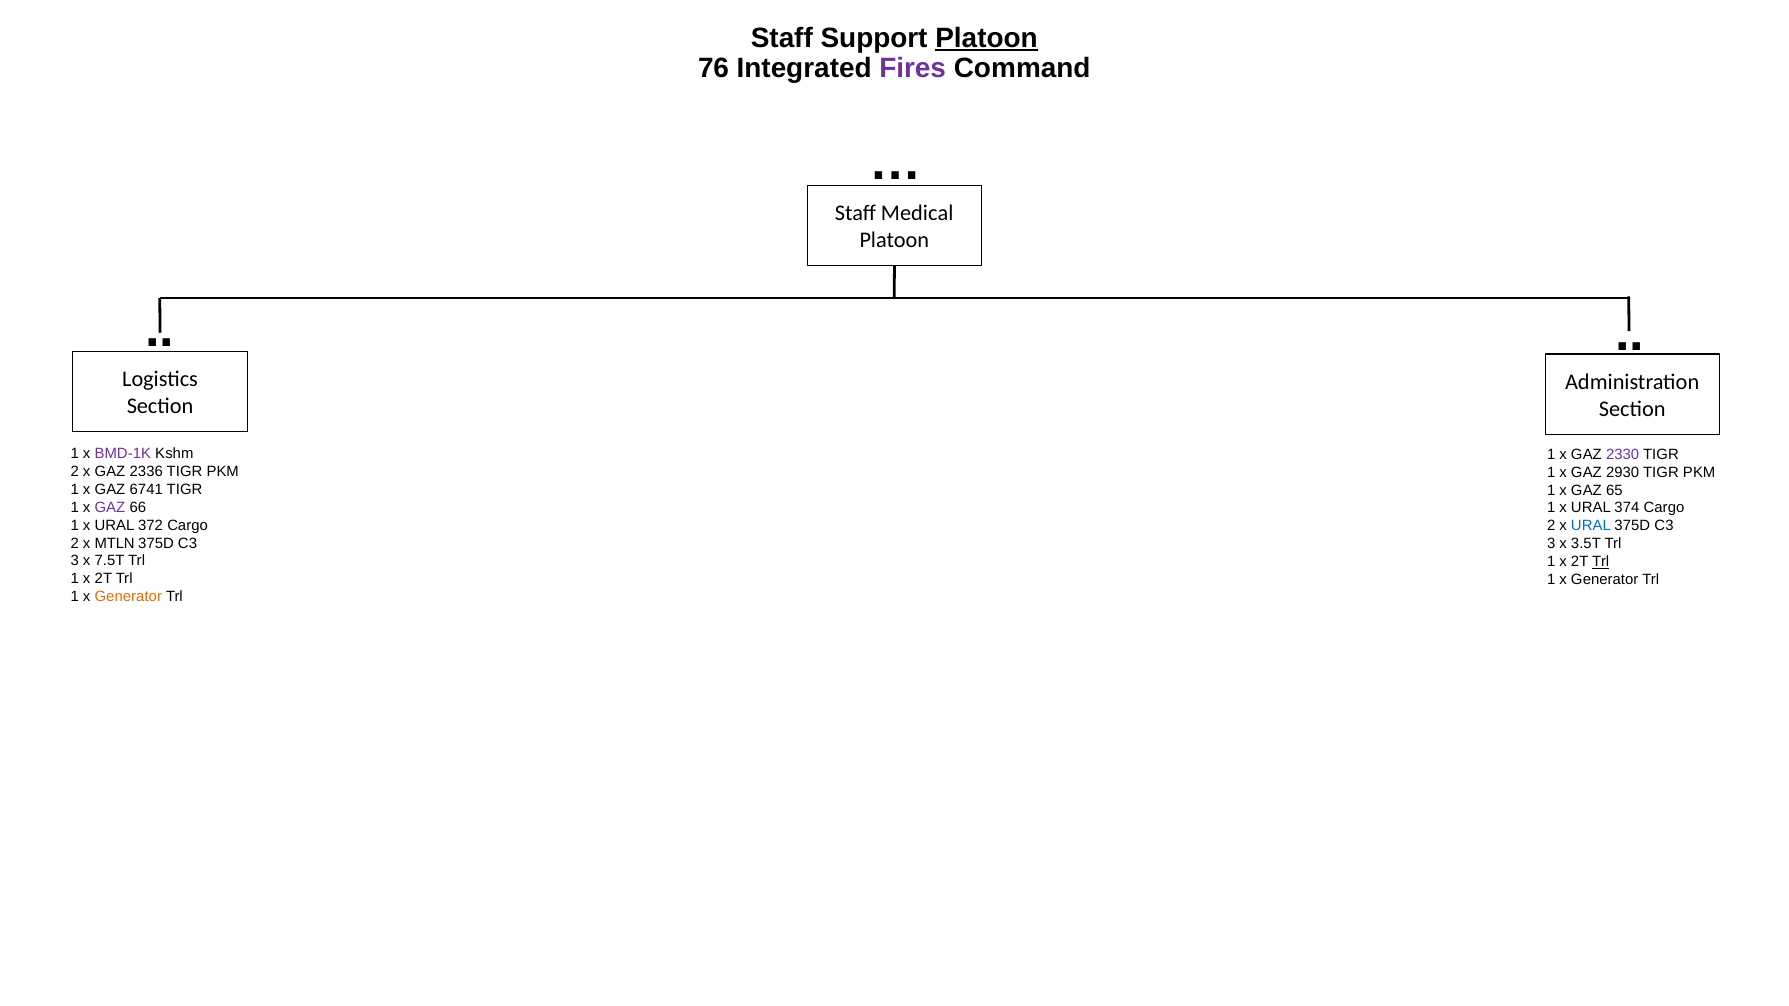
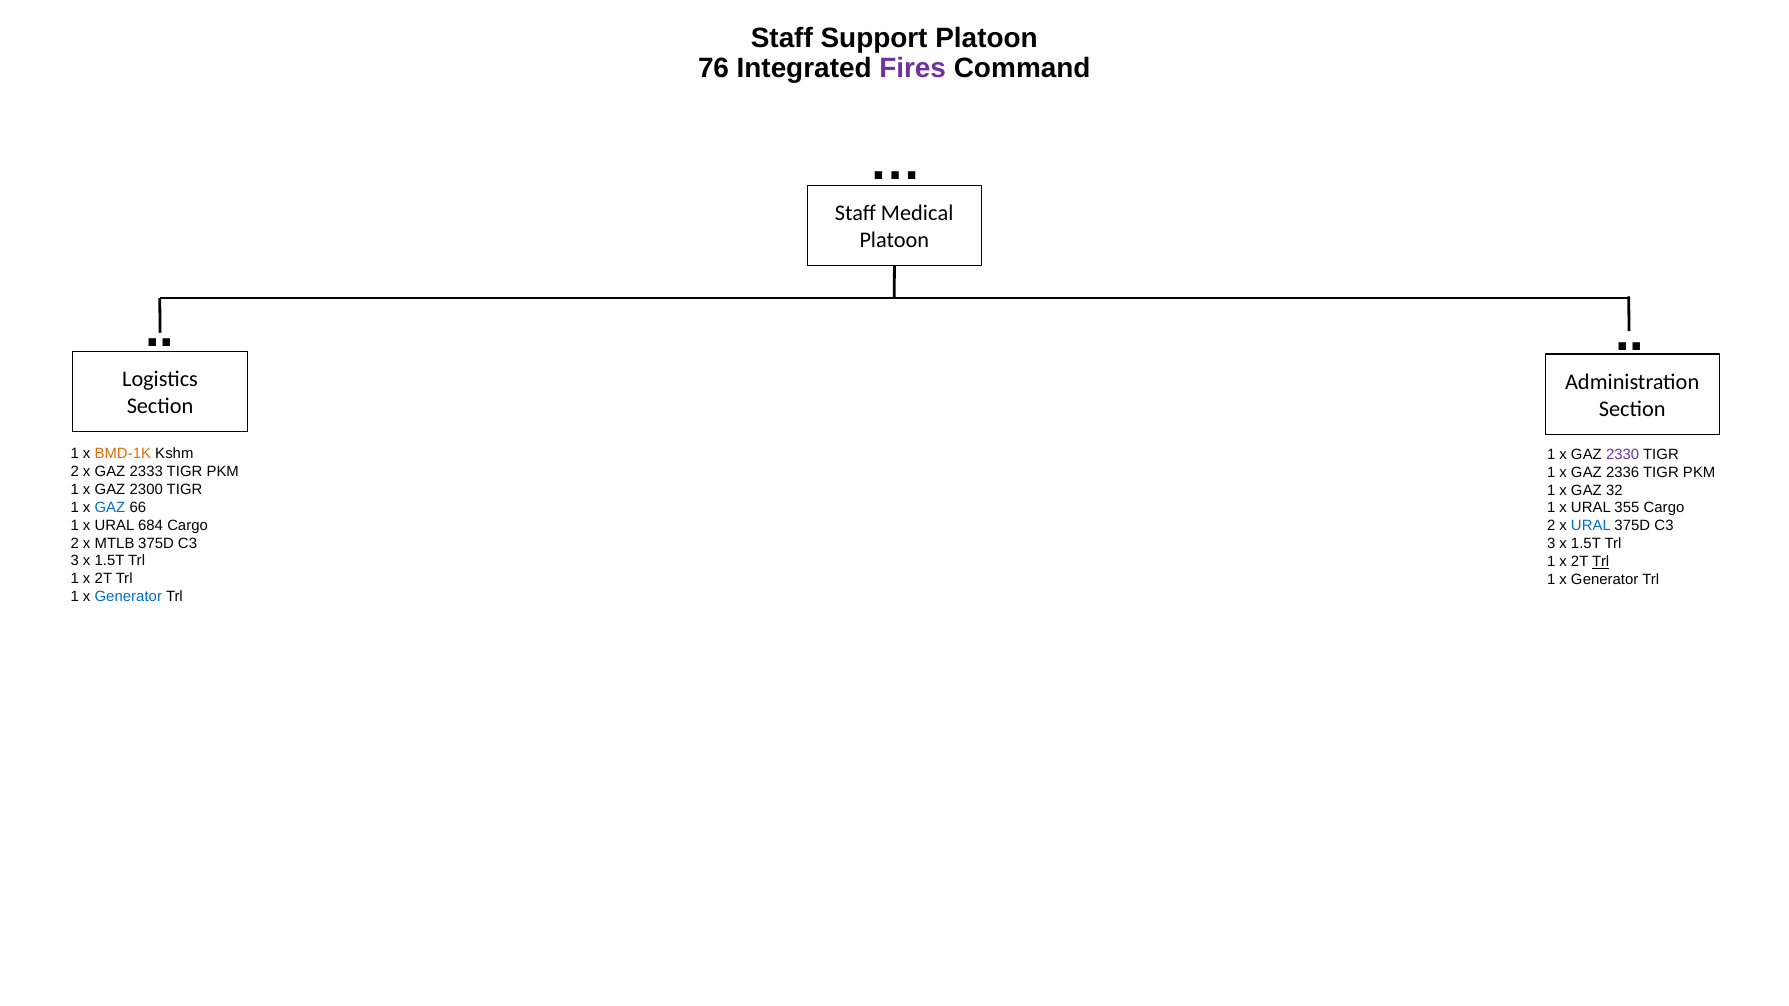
Platoon at (987, 38) underline: present -> none
BMD-1K colour: purple -> orange
2336: 2336 -> 2333
2930: 2930 -> 2336
6741: 6741 -> 2300
65: 65 -> 32
GAZ at (110, 508) colour: purple -> blue
374: 374 -> 355
372: 372 -> 684
MTLN: MTLN -> MTLB
3.5T at (1586, 544): 3.5T -> 1.5T
7.5T at (110, 561): 7.5T -> 1.5T
Generator at (128, 597) colour: orange -> blue
